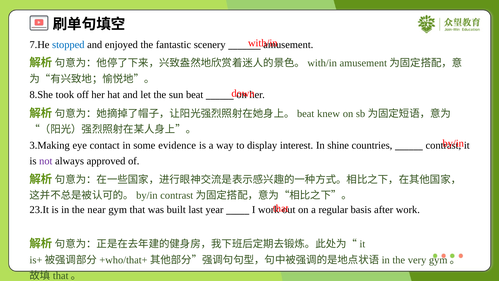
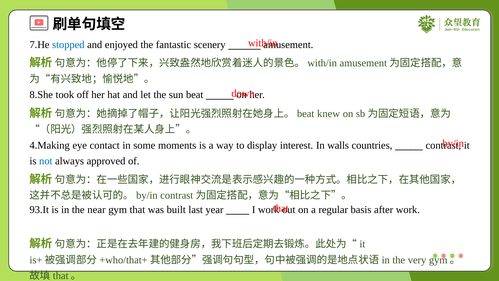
3.Making: 3.Making -> 4.Making
evidence: evidence -> moments
shine: shine -> walls
not colour: purple -> blue
23.It: 23.It -> 93.It
